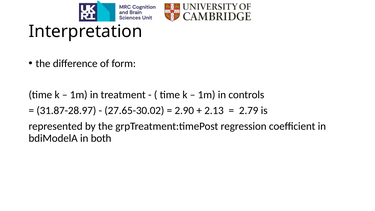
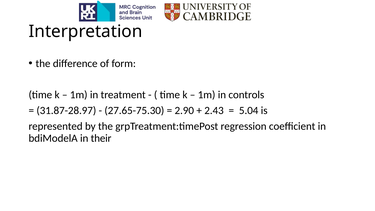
27.65-30.02: 27.65-30.02 -> 27.65-75.30
2.13: 2.13 -> 2.43
2.79: 2.79 -> 5.04
both: both -> their
